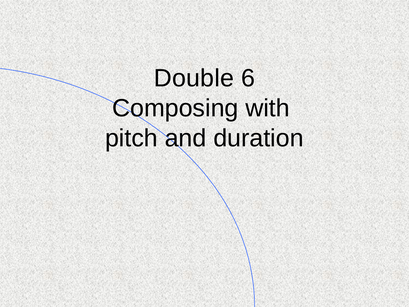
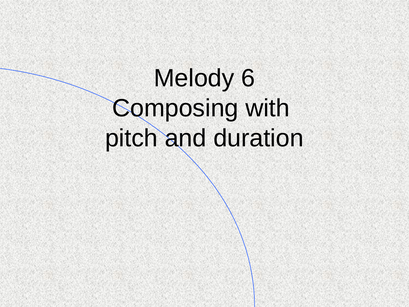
Double: Double -> Melody
